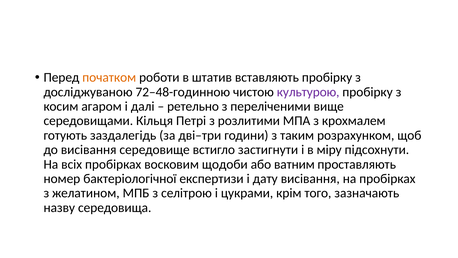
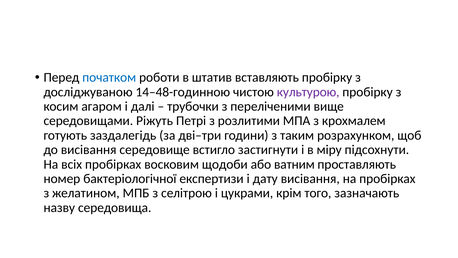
початком colour: orange -> blue
72–48-годинною: 72–48-годинною -> 14–48-годинною
ретельно: ретельно -> трубочки
Кільця: Кільця -> Ріжуть
